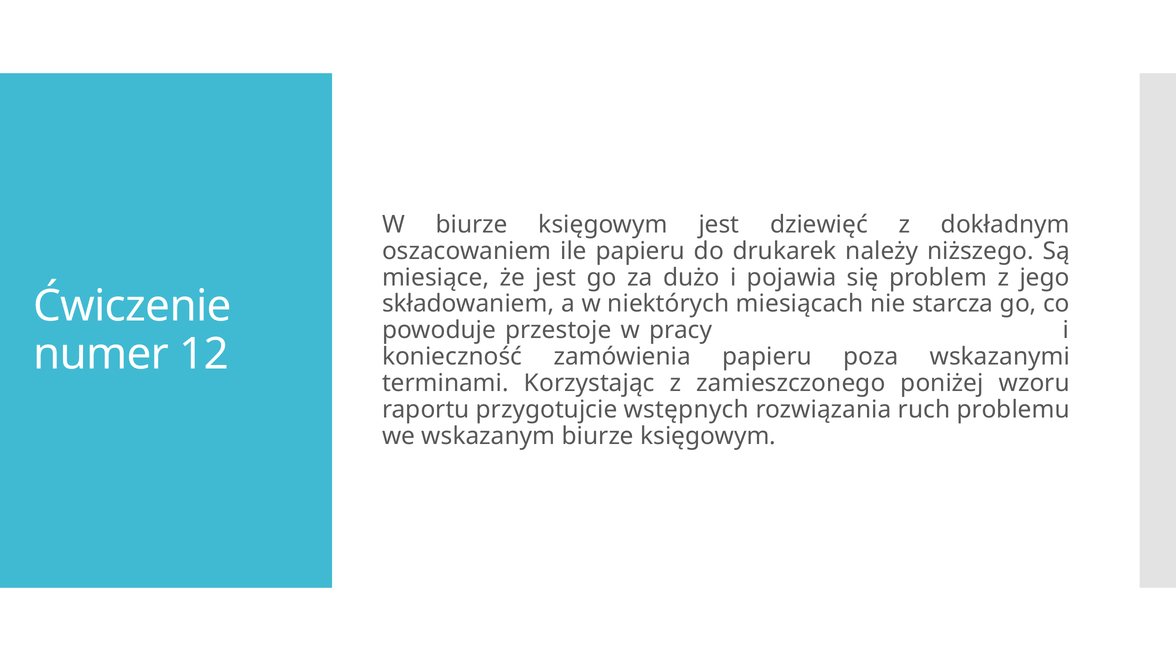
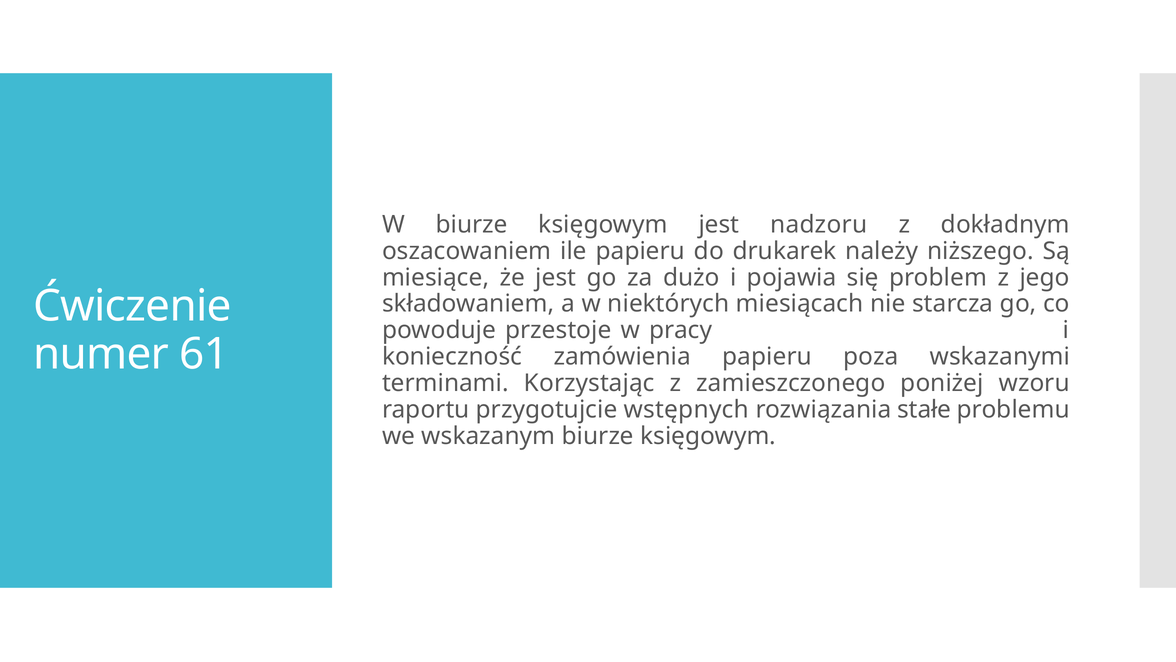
dziewięć: dziewięć -> nadzoru
12: 12 -> 61
ruch: ruch -> stałe
